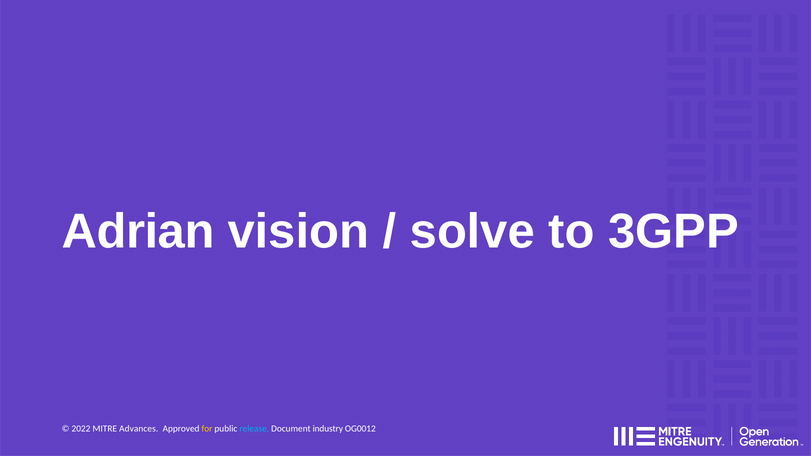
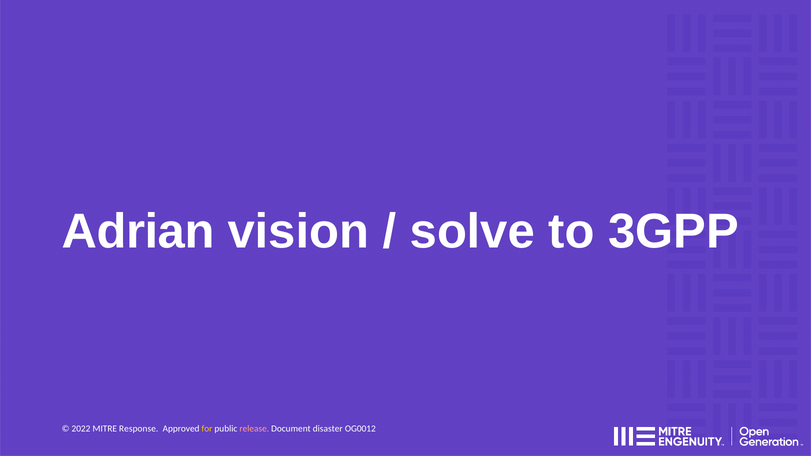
Advances: Advances -> Response
release colour: light blue -> pink
industry: industry -> disaster
